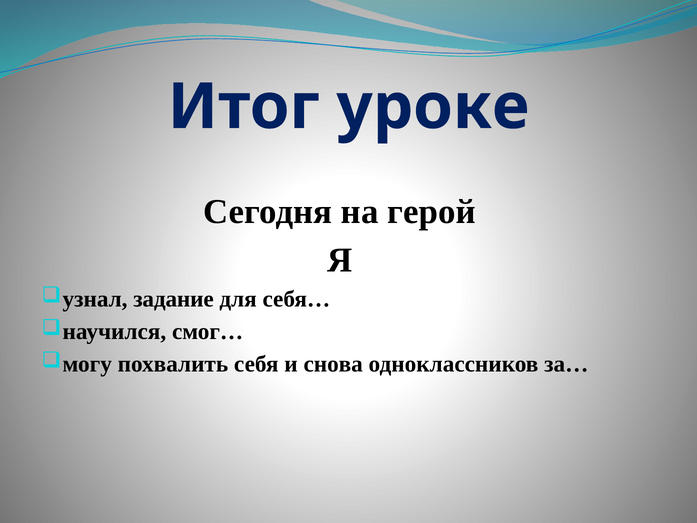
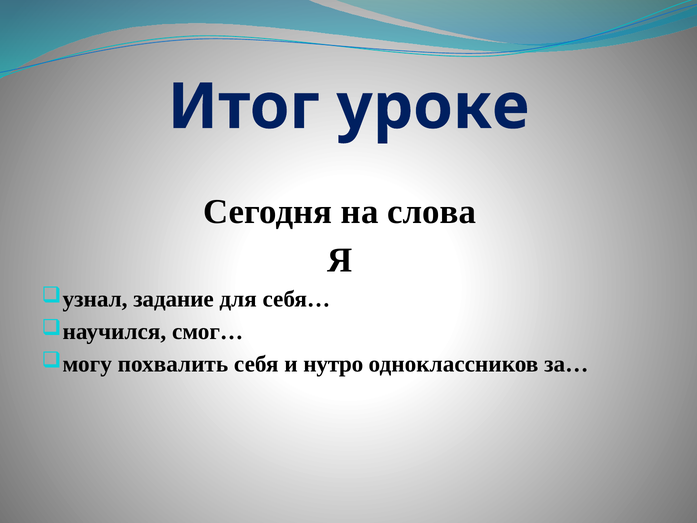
герой: герой -> слова
снова: снова -> нутро
